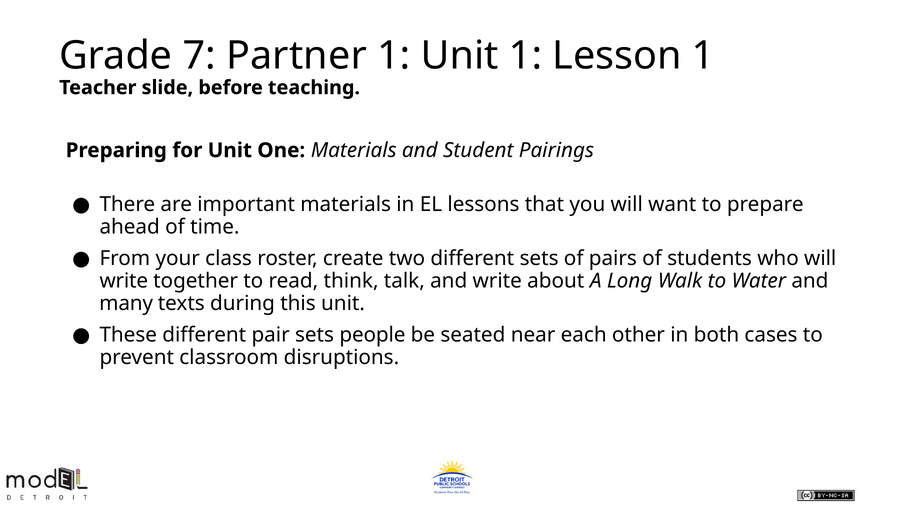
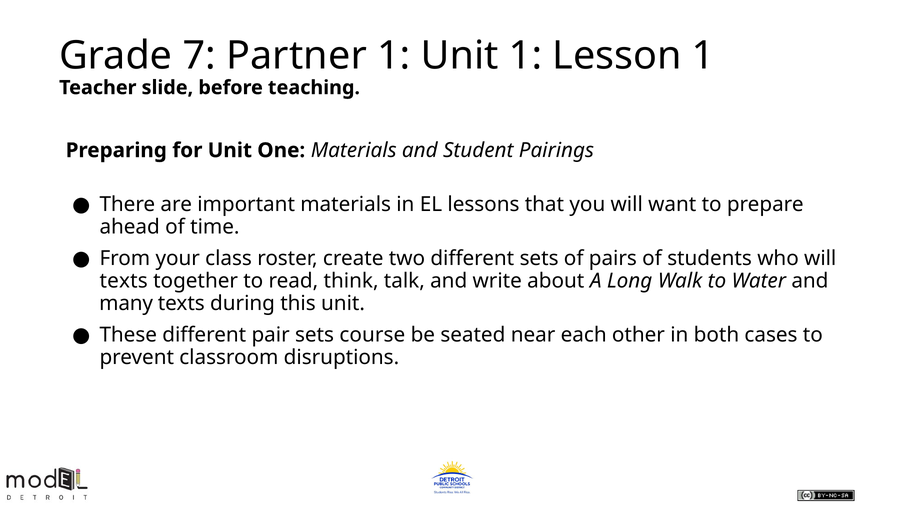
write at (124, 281): write -> texts
people: people -> course
